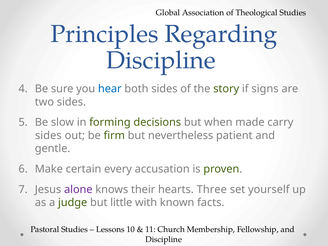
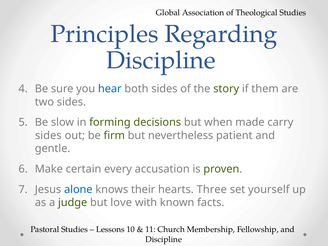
signs: signs -> them
alone colour: purple -> blue
little: little -> love
